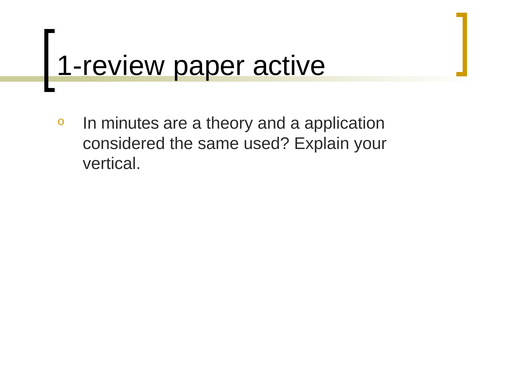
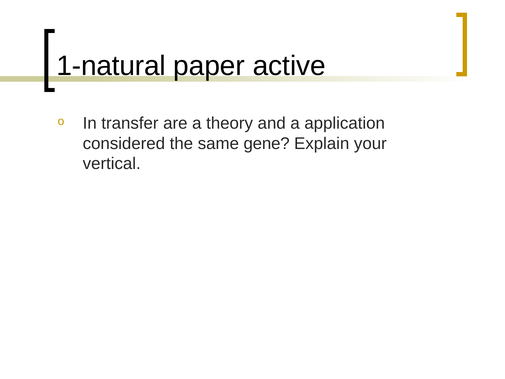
1-review: 1-review -> 1-natural
minutes: minutes -> transfer
used: used -> gene
